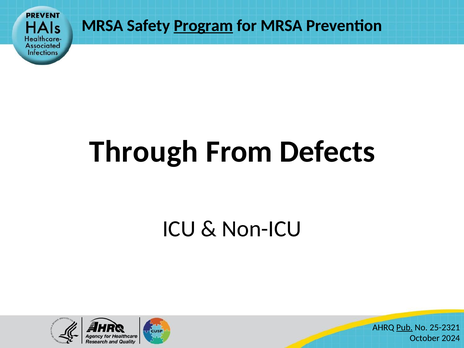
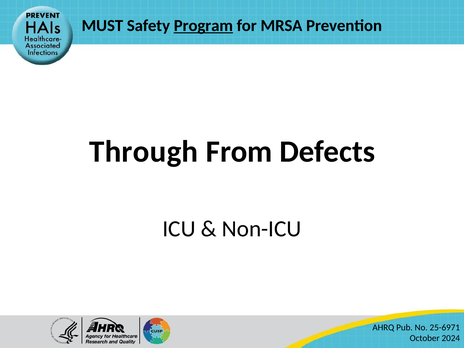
MRSA at (102, 26): MRSA -> MUST
Pub underline: present -> none
25-2321: 25-2321 -> 25-6971
